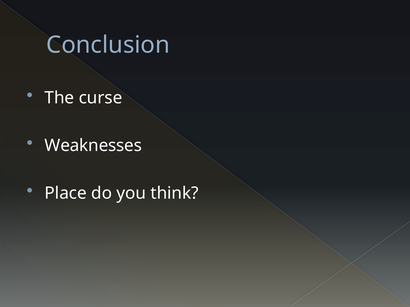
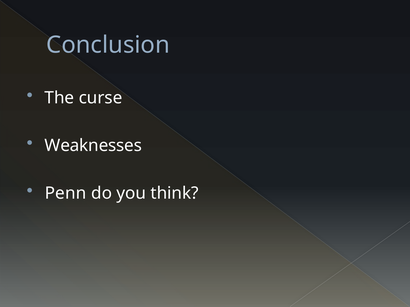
Place: Place -> Penn
